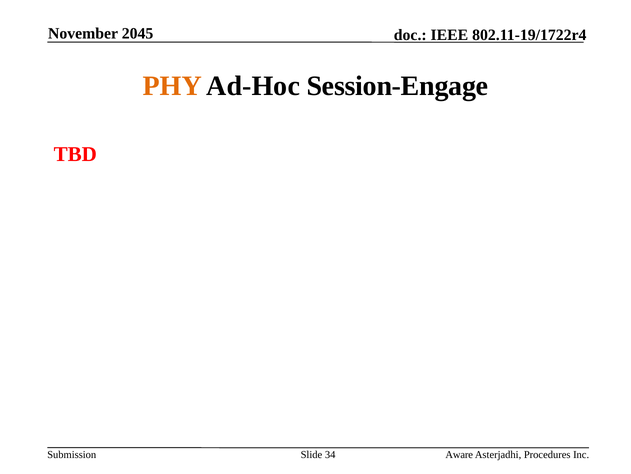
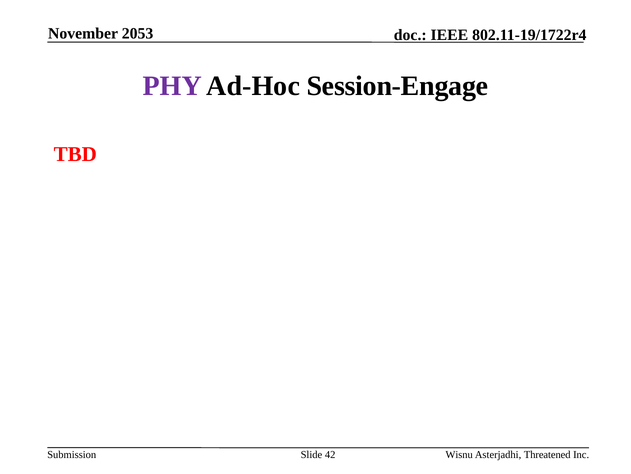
2045: 2045 -> 2053
PHY colour: orange -> purple
34: 34 -> 42
Aware: Aware -> Wisnu
Procedures: Procedures -> Threatened
